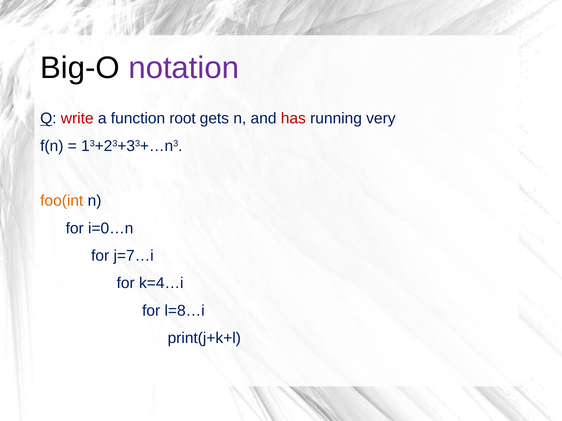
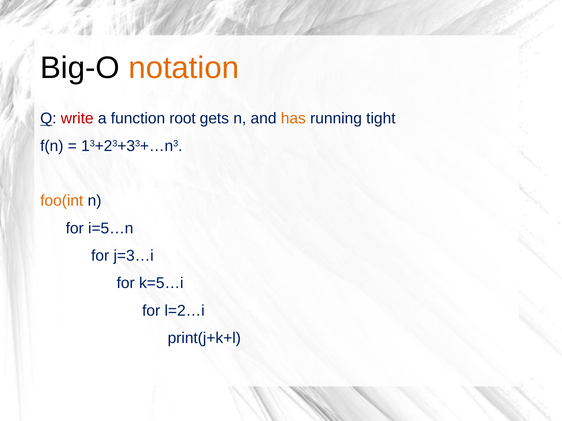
notation colour: purple -> orange
has colour: red -> orange
very: very -> tight
i=0…n: i=0…n -> i=5…n
j=7…i: j=7…i -> j=3…i
k=4…i: k=4…i -> k=5…i
l=8…i: l=8…i -> l=2…i
